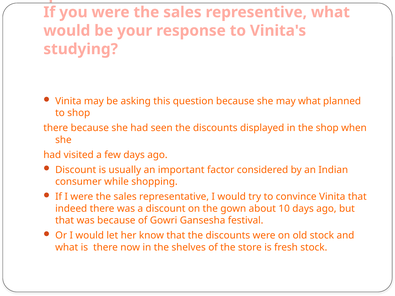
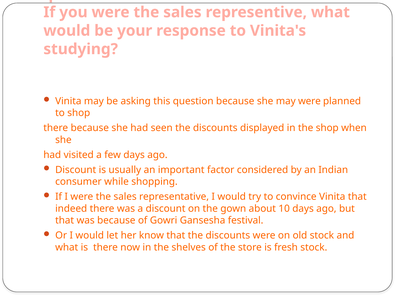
may what: what -> were
